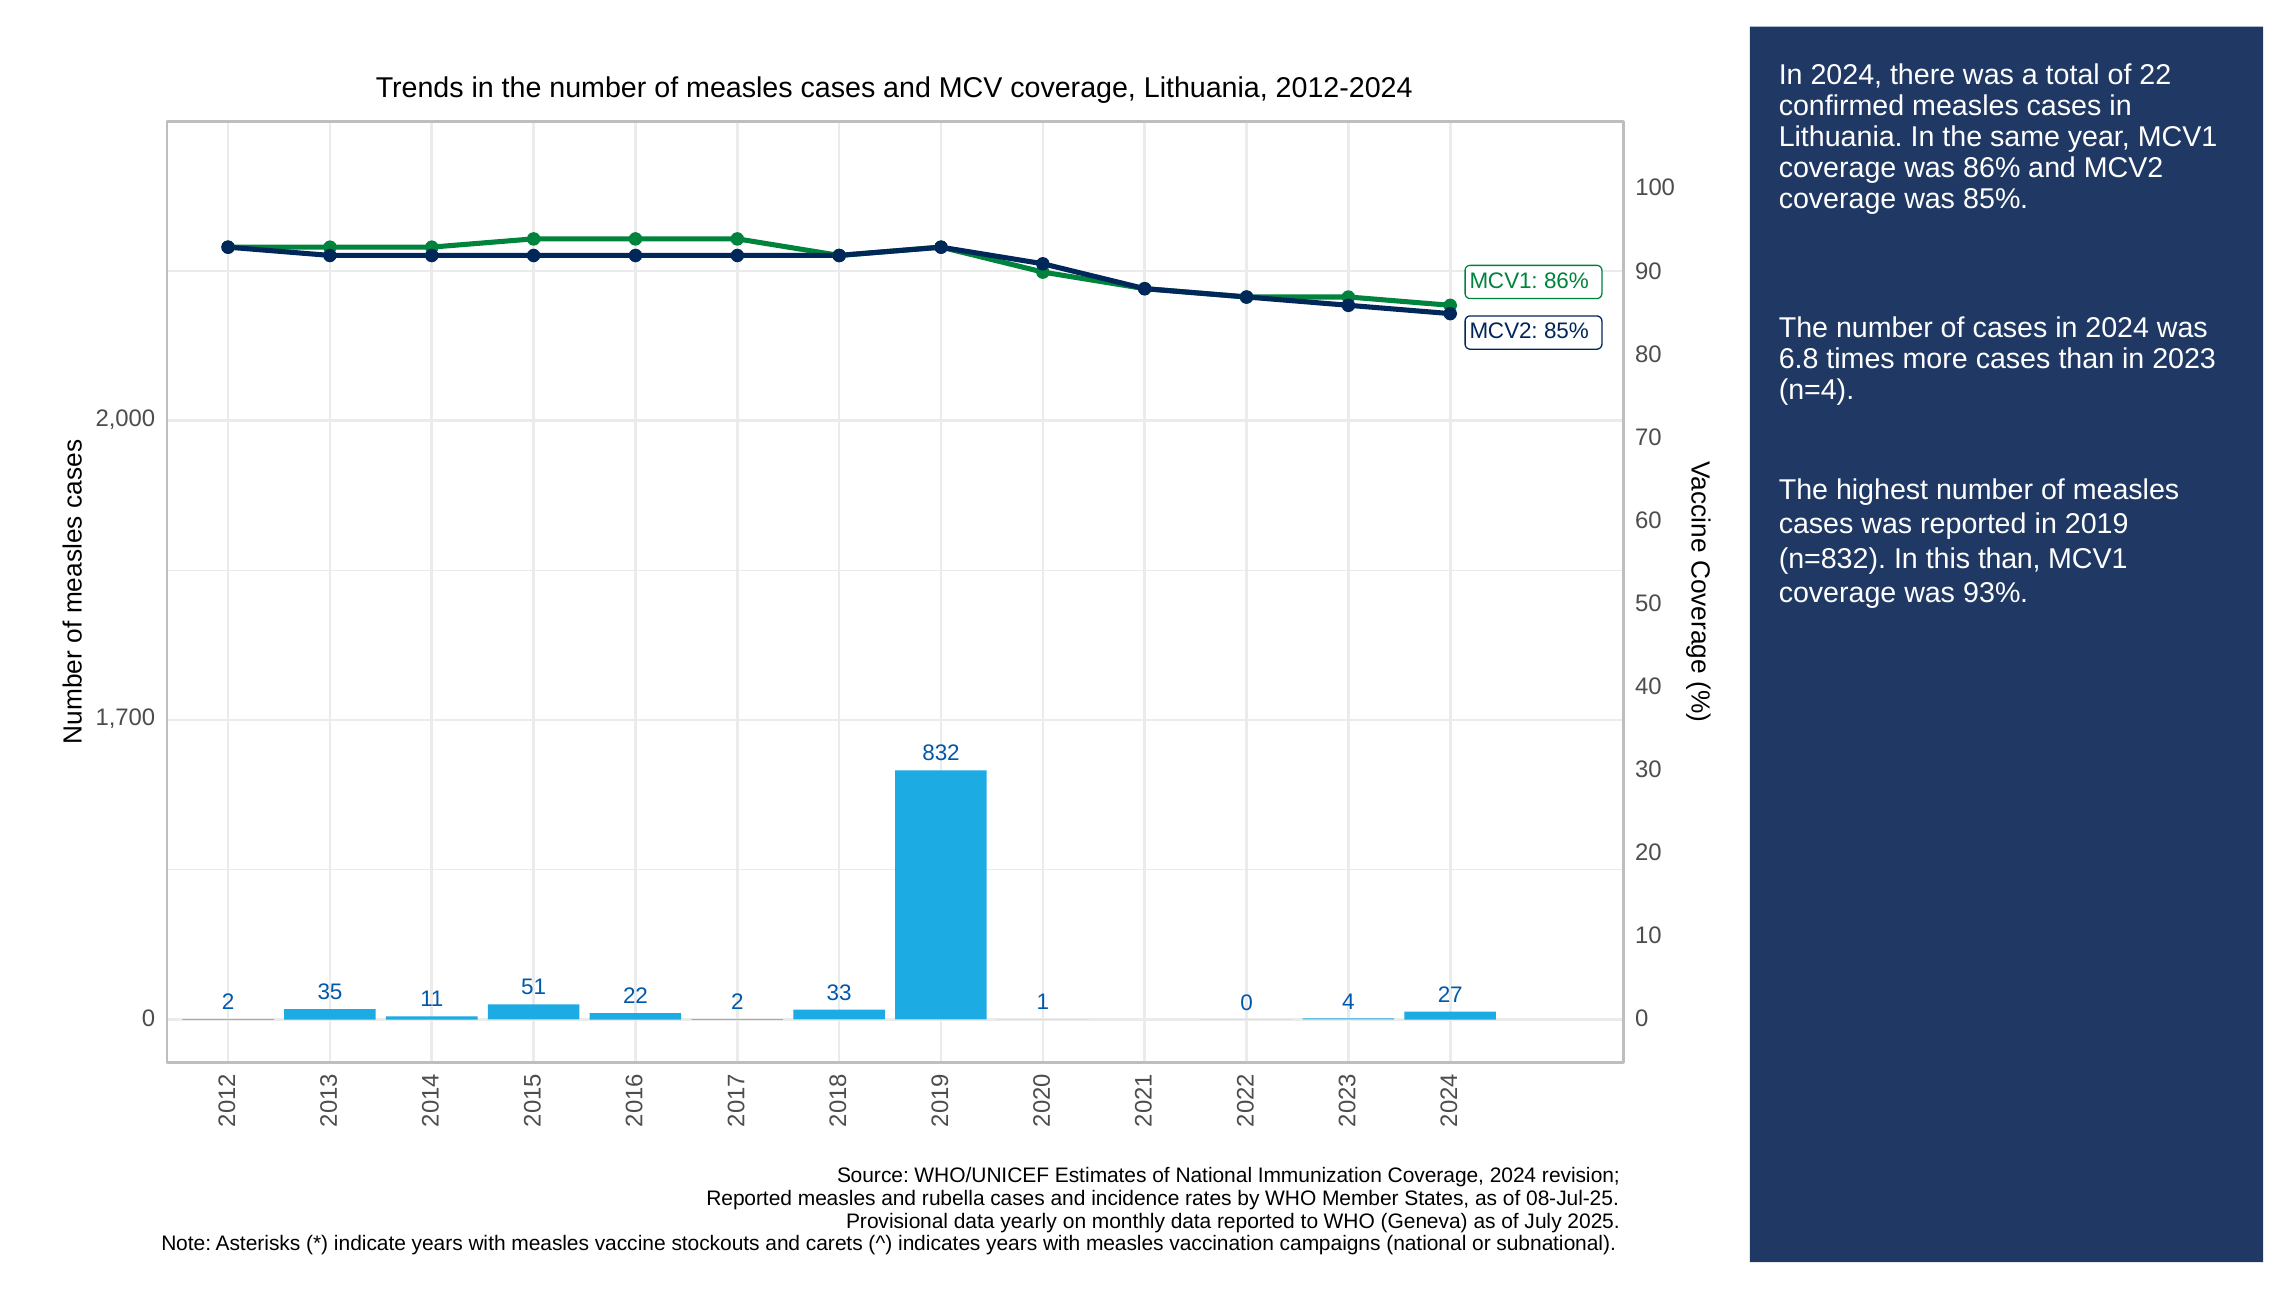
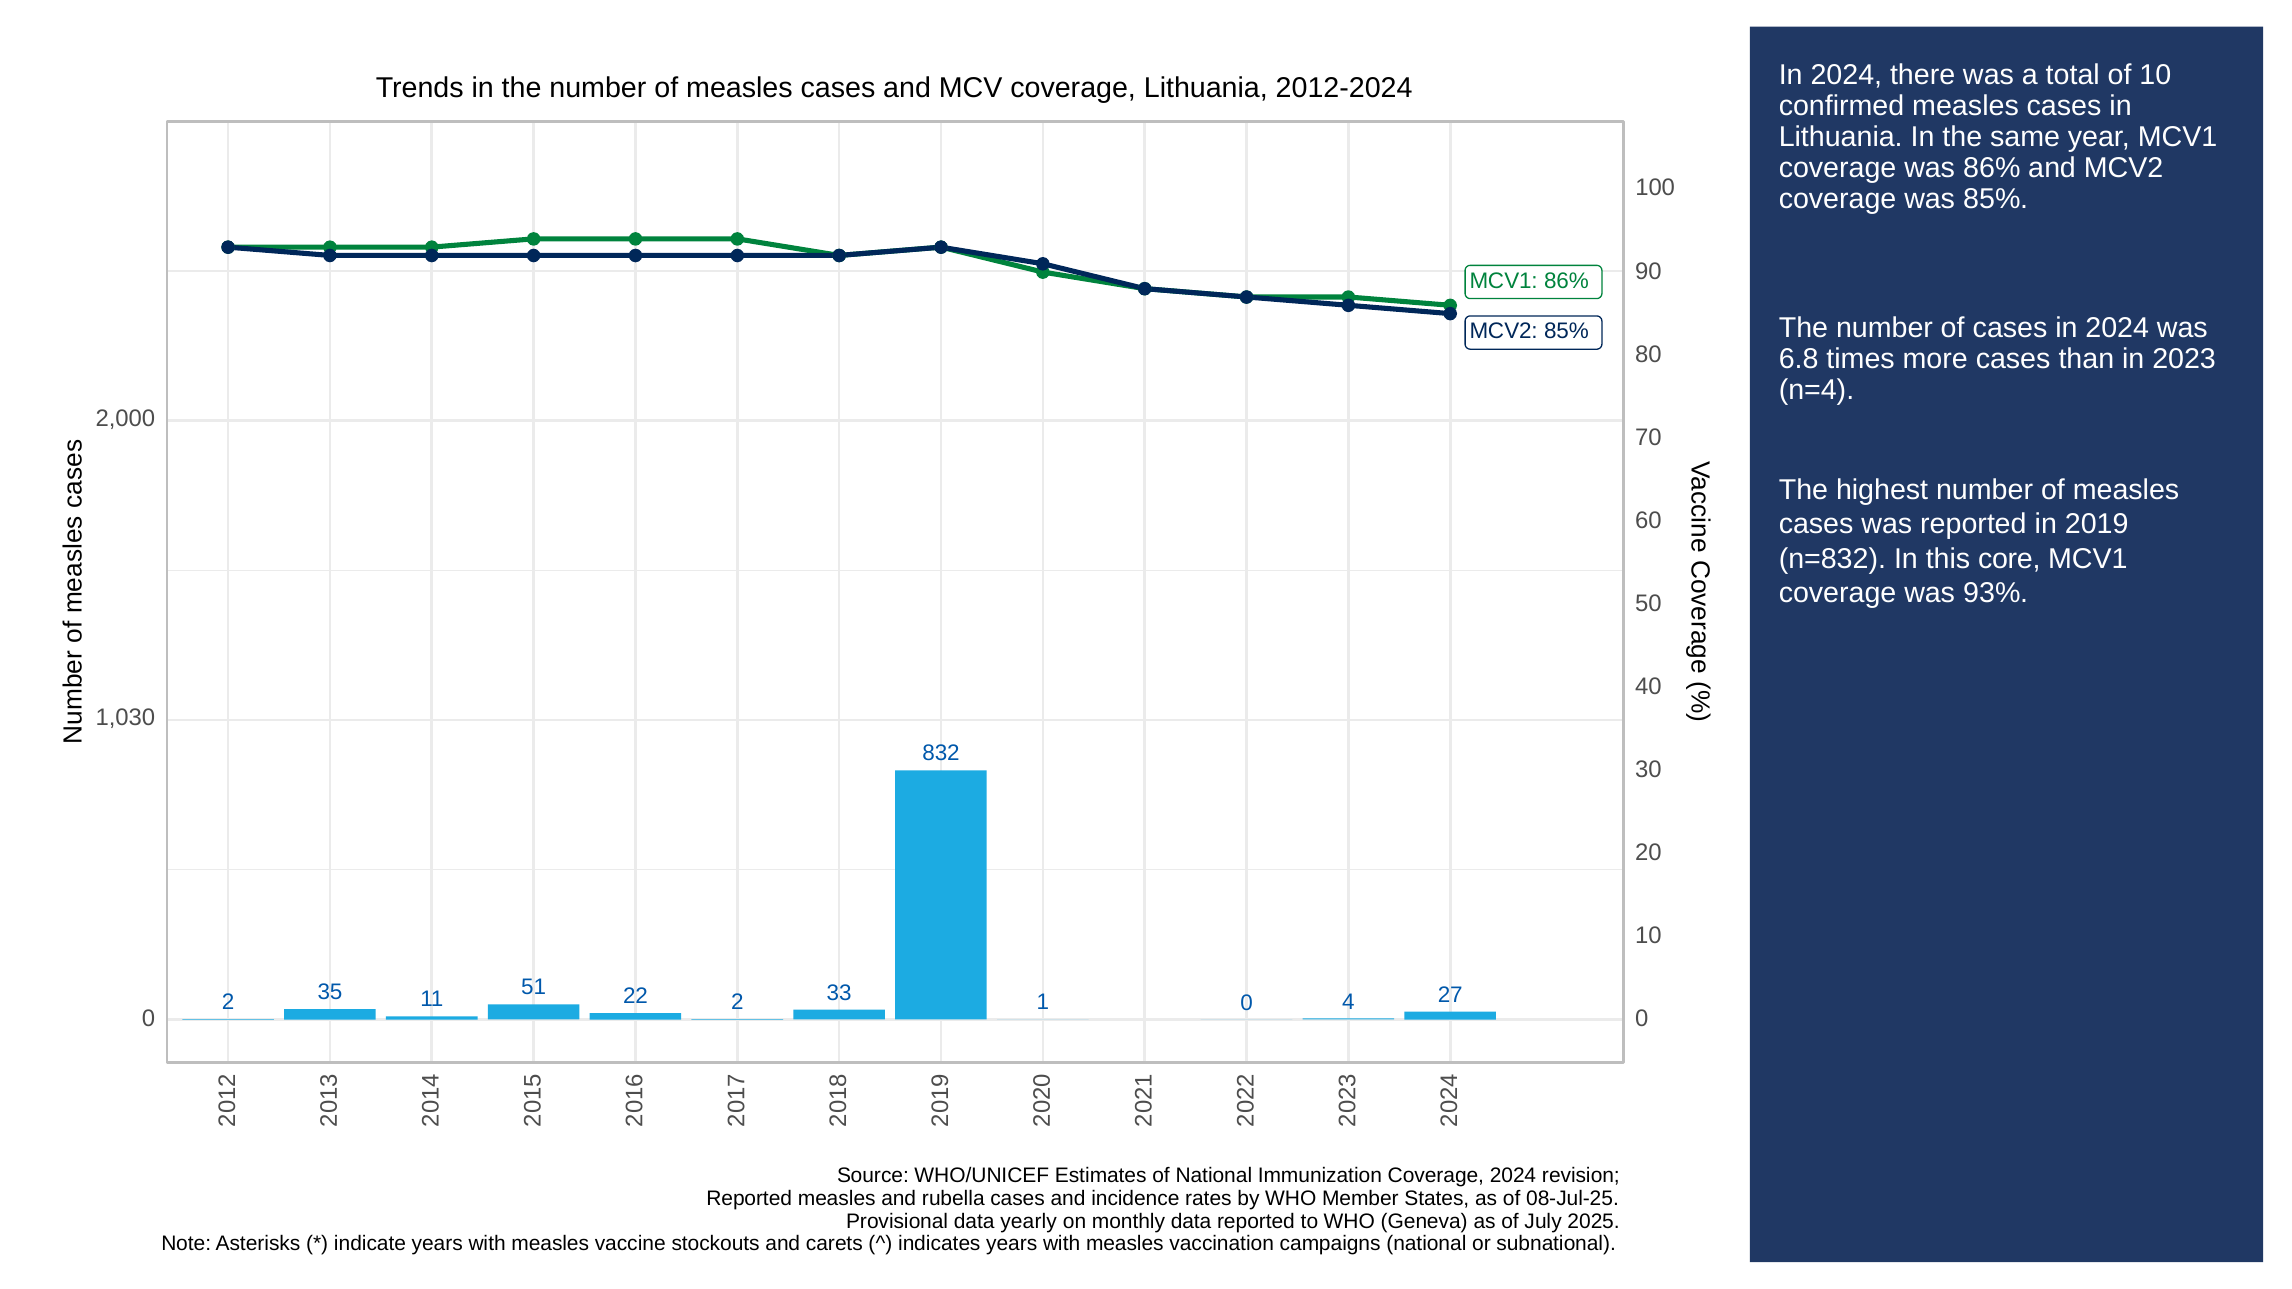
of 22: 22 -> 10
this than: than -> core
1,700: 1,700 -> 1,030
